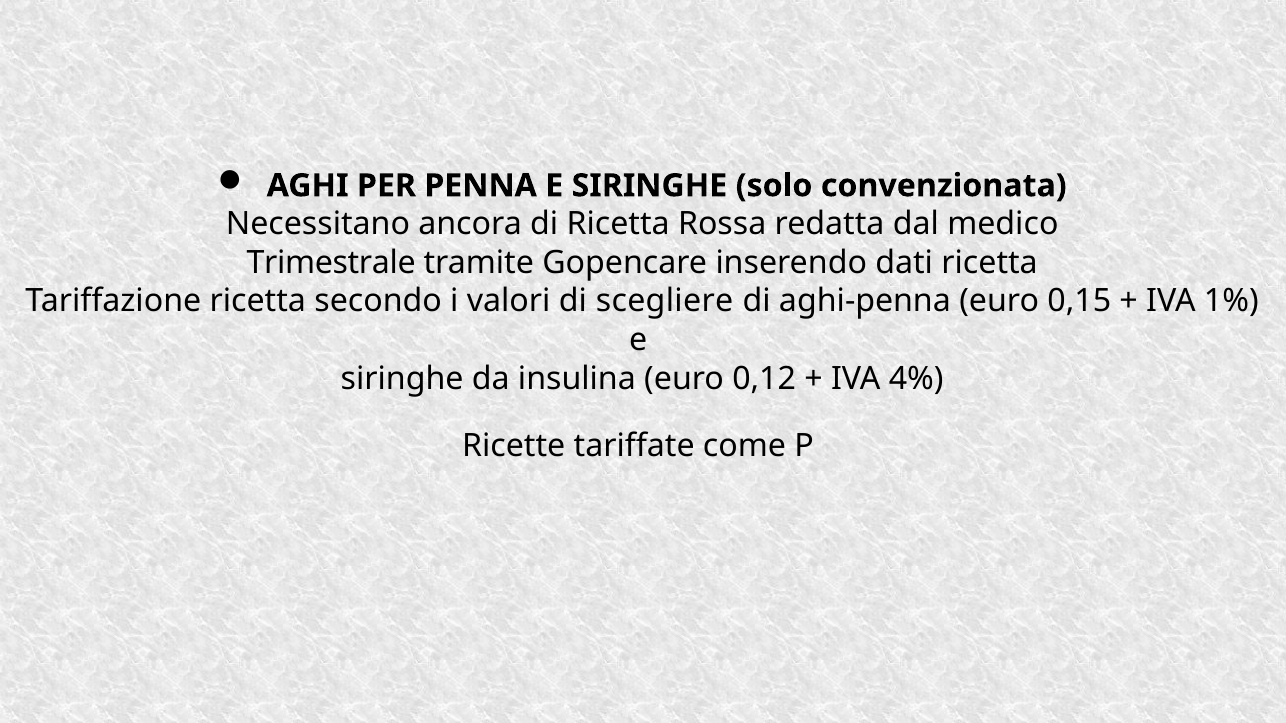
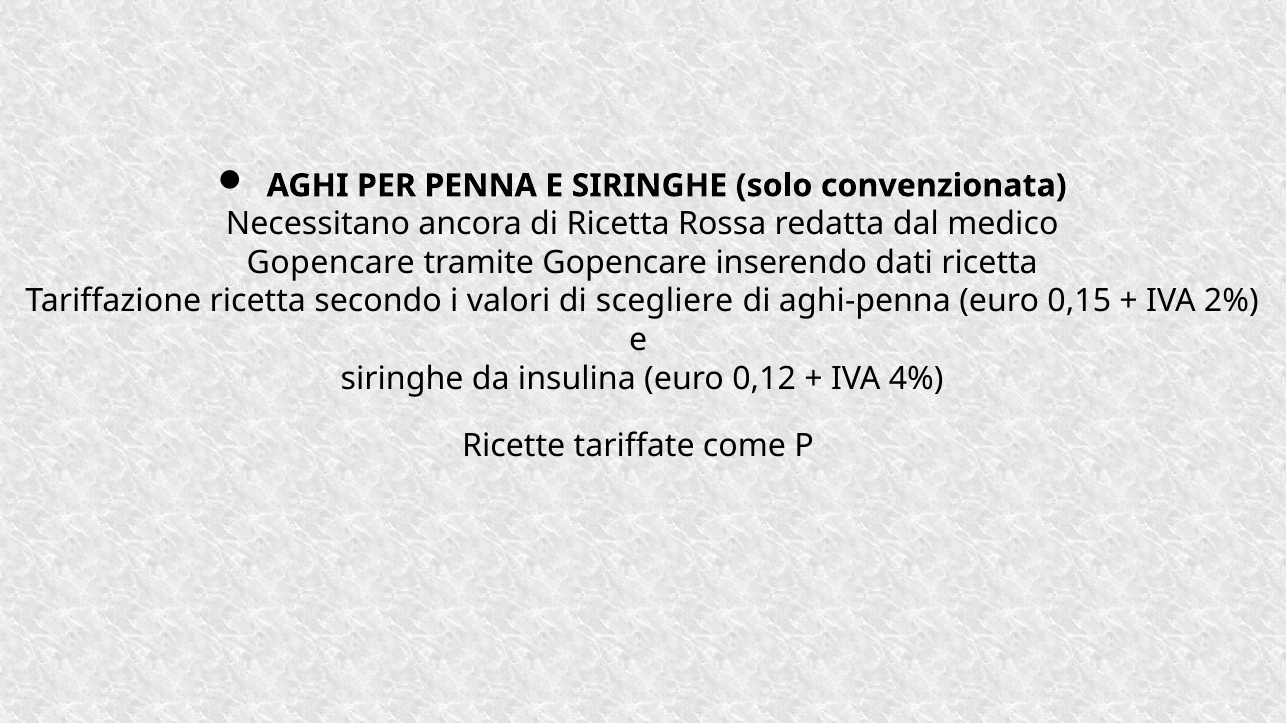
Trimestrale at (331, 263): Trimestrale -> Gopencare
1%: 1% -> 2%
